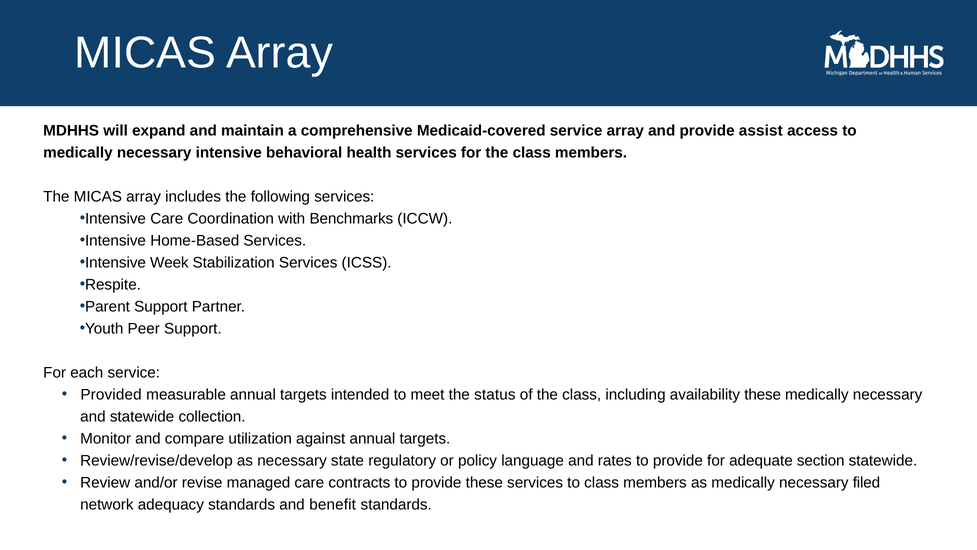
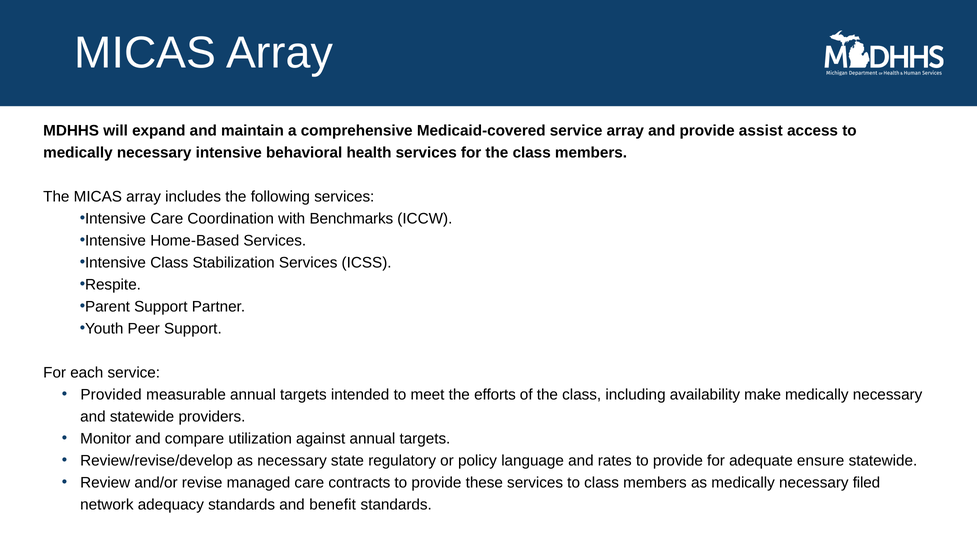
Intensive Week: Week -> Class
status: status -> efforts
availability these: these -> make
collection: collection -> providers
section: section -> ensure
